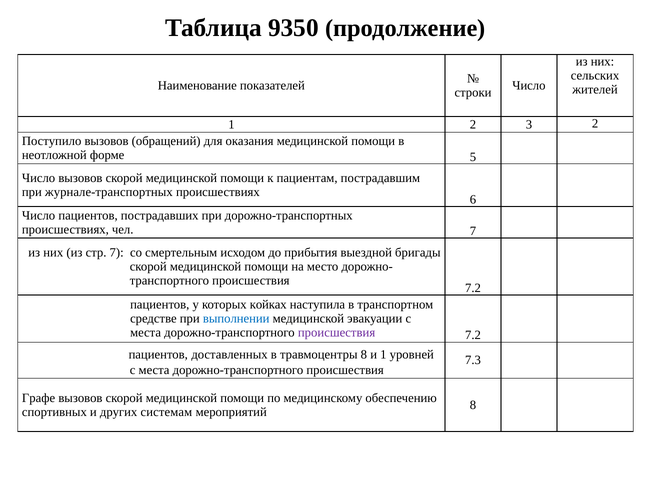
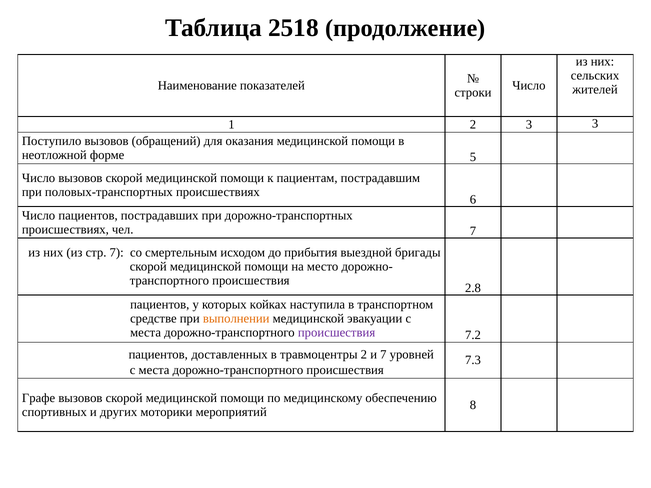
9350: 9350 -> 2518
3 2: 2 -> 3
журнале-транспортных: журнале-транспортных -> половых-транспортных
7.2 at (473, 288): 7.2 -> 2.8
выполнении colour: blue -> orange
травмоцентры 8: 8 -> 2
и 1: 1 -> 7
системам: системам -> моторики
